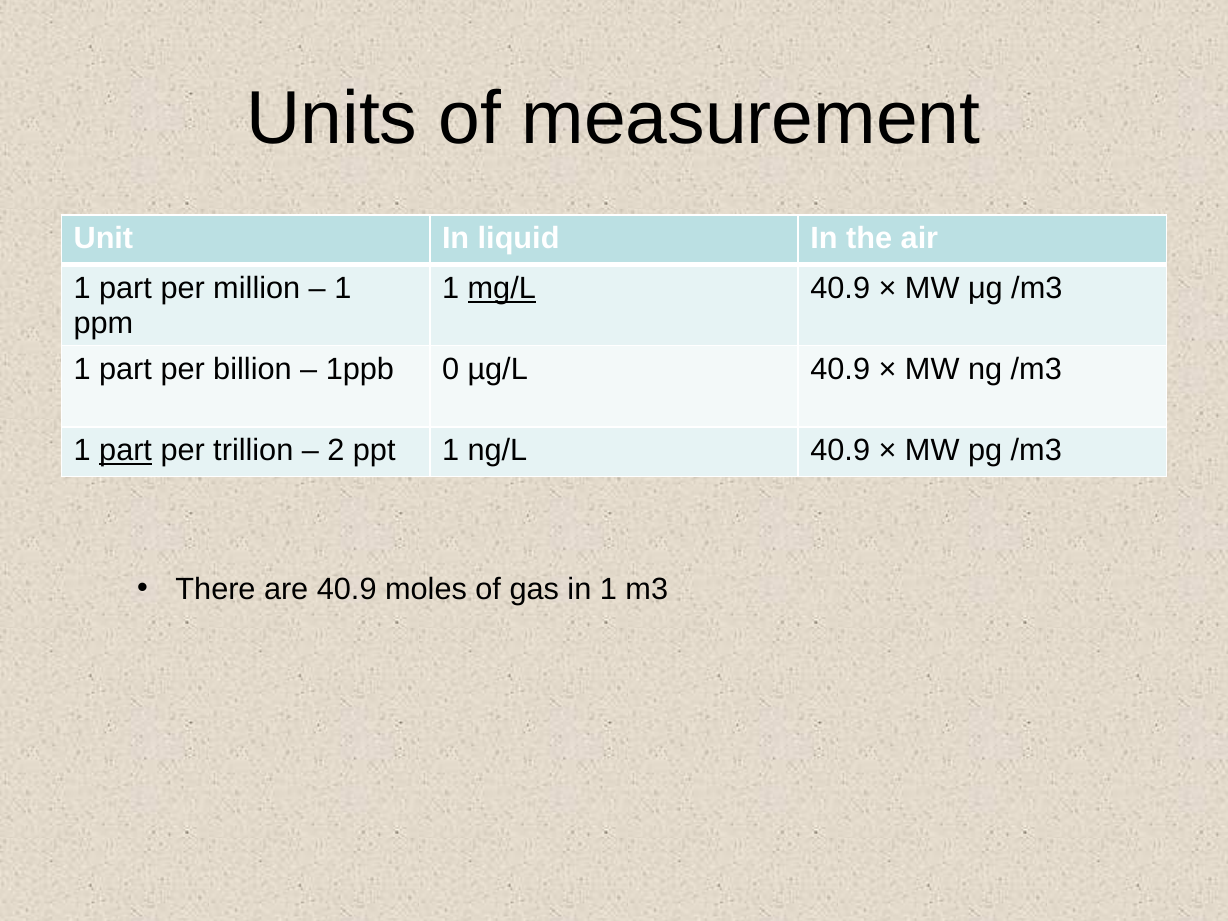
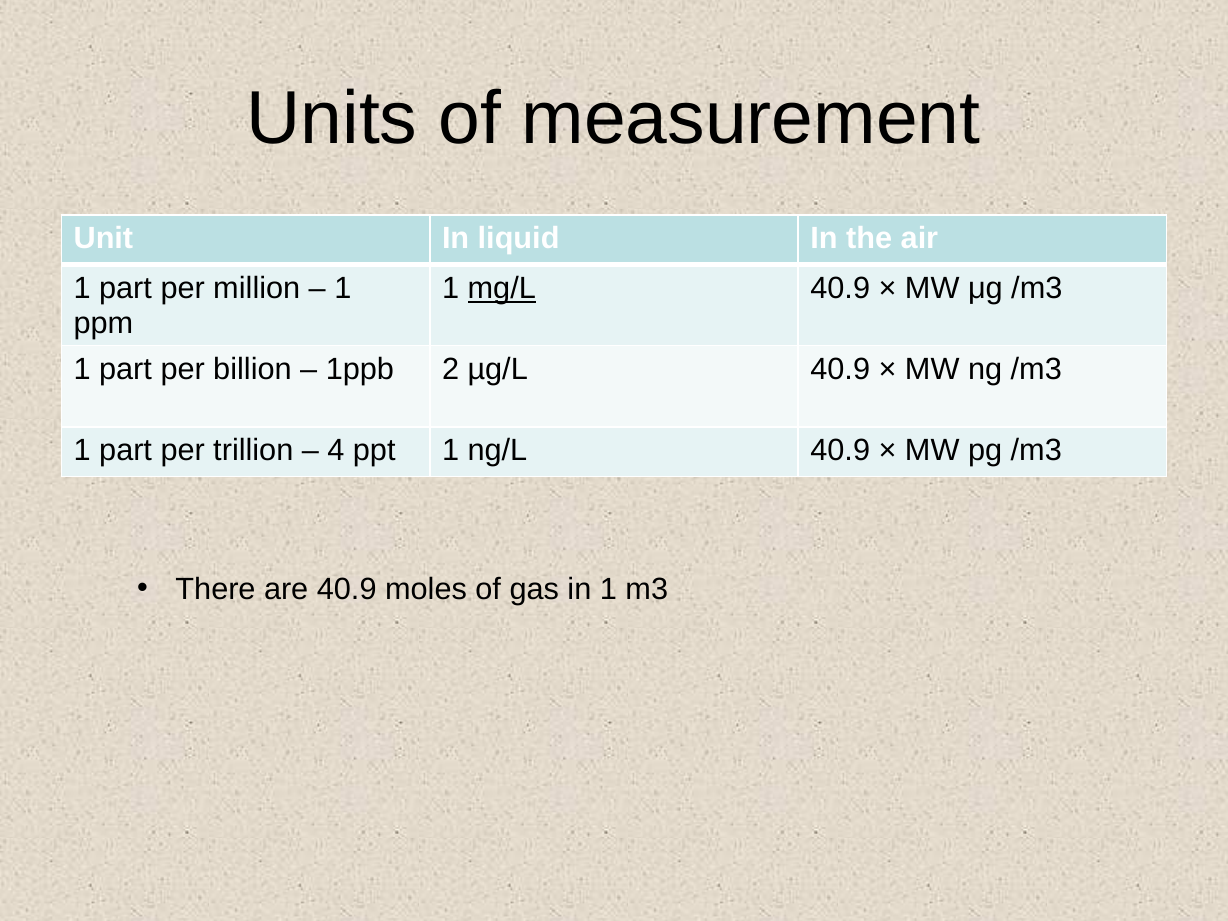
0: 0 -> 2
part at (126, 451) underline: present -> none
2: 2 -> 4
